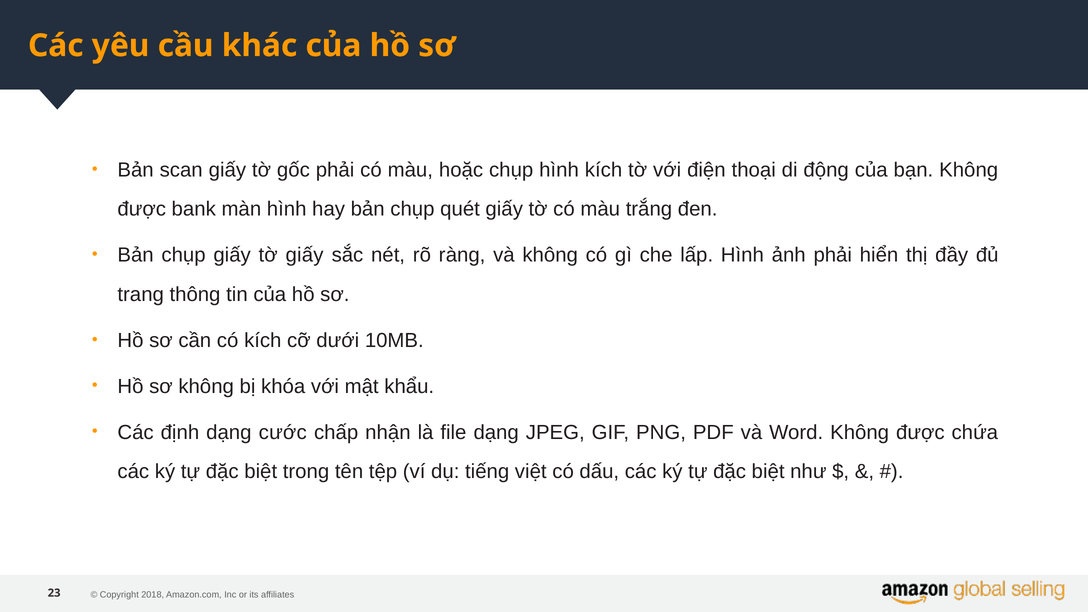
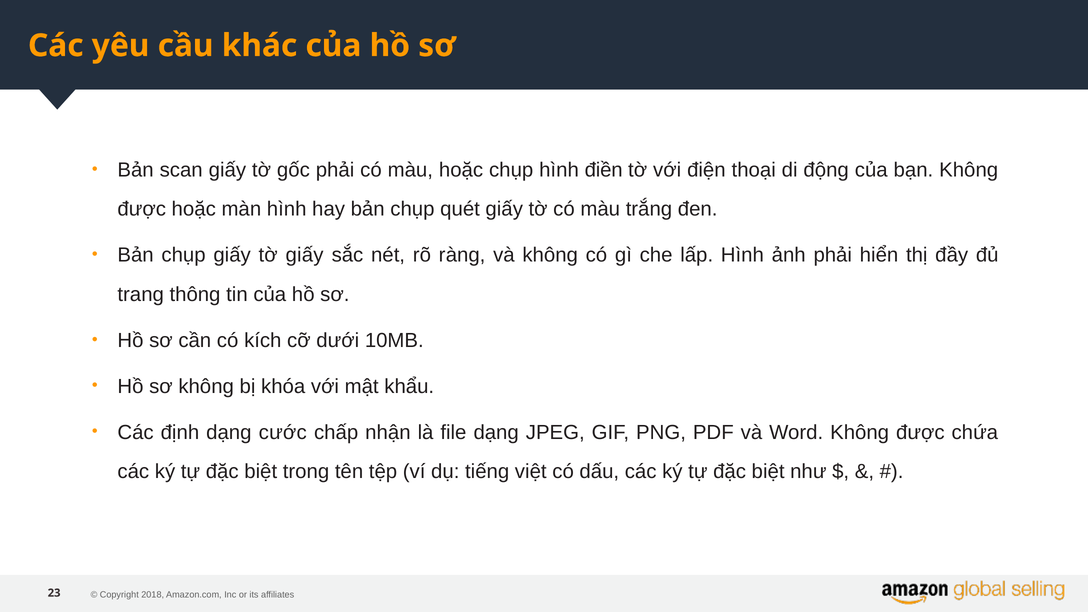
hình kích: kích -> điền
được bank: bank -> hoặc
